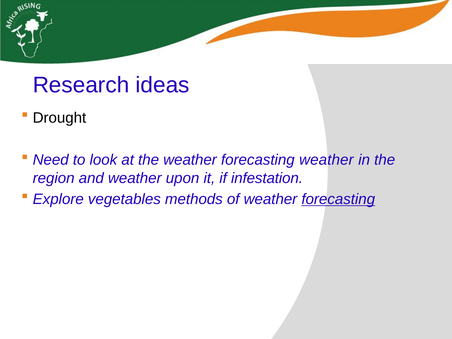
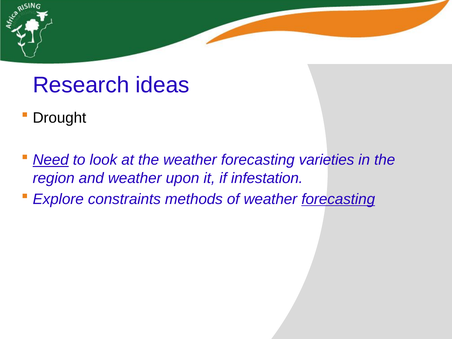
Need underline: none -> present
forecasting weather: weather -> varieties
vegetables: vegetables -> constraints
